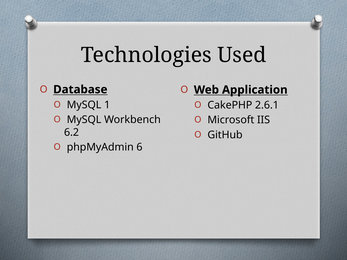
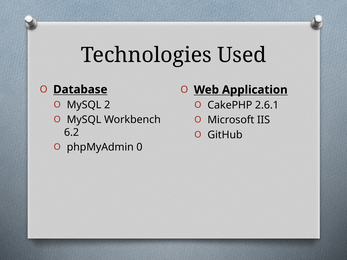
1: 1 -> 2
6: 6 -> 0
